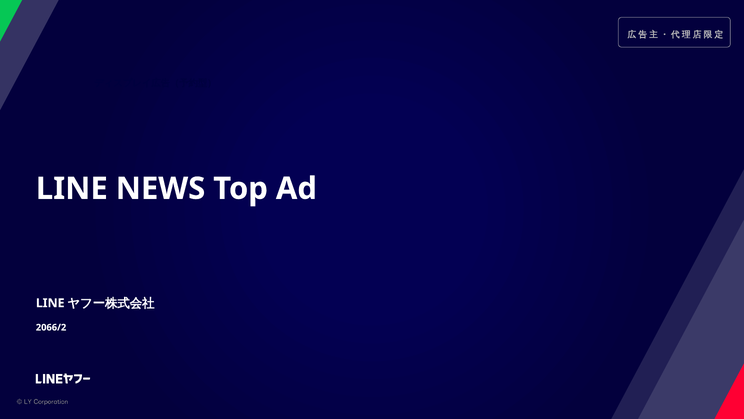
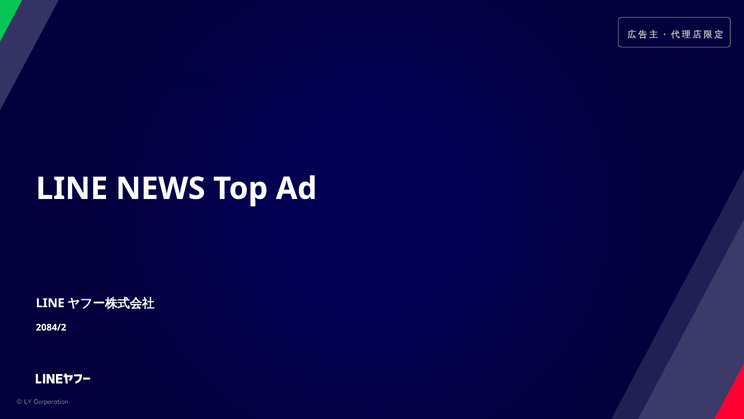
2066/2: 2066/2 -> 2084/2
